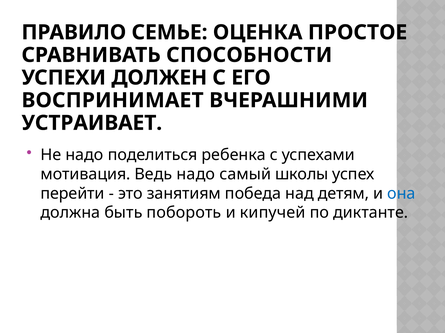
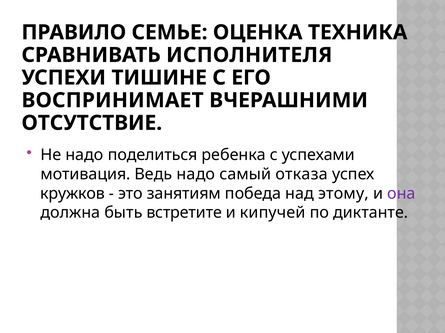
ПРОСТОЕ: ПРОСТОЕ -> ТЕХНИКА
СПОСОБНОСТИ: СПОСОБНОСТИ -> ИСПОЛНИТЕЛЯ
ДОЛЖЕН: ДОЛЖЕН -> ТИШИНЕ
УСТРАИВАЕТ: УСТРАИВАЕТ -> ОТСУТСТВИЕ
школы: школы -> отказа
перейти: перейти -> кружков
детям: детям -> этому
она colour: blue -> purple
побороть: побороть -> встретите
